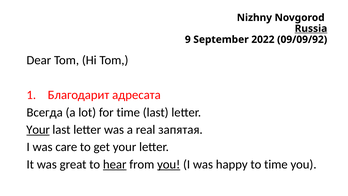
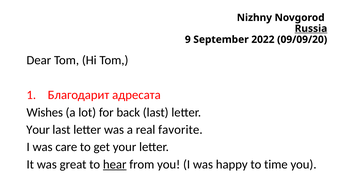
09/09/92: 09/09/92 -> 09/09/20
Всегда: Всегда -> Wishes
for time: time -> back
Your at (38, 130) underline: present -> none
запятая: запятая -> favorite
you at (169, 164) underline: present -> none
